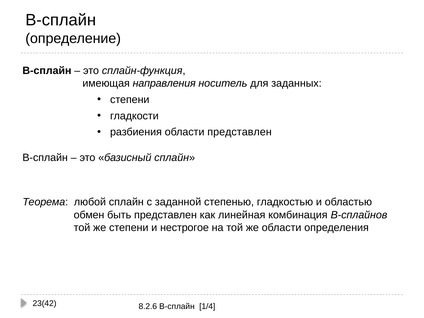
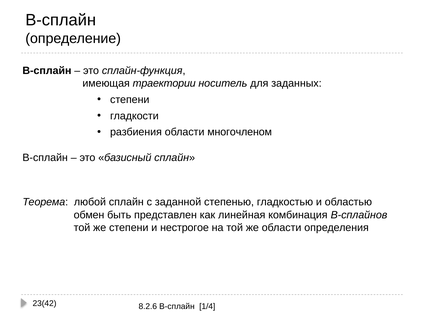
направления: направления -> траектории
области представлен: представлен -> многочленом
